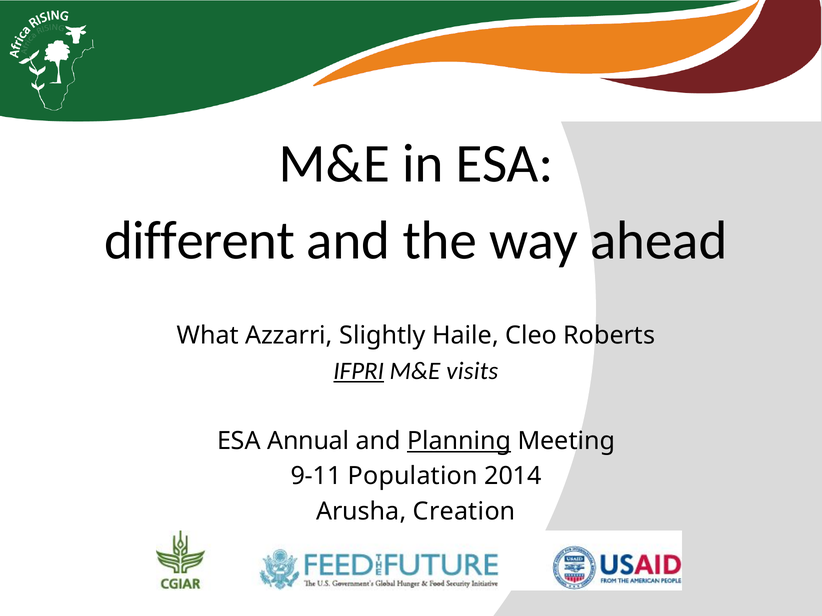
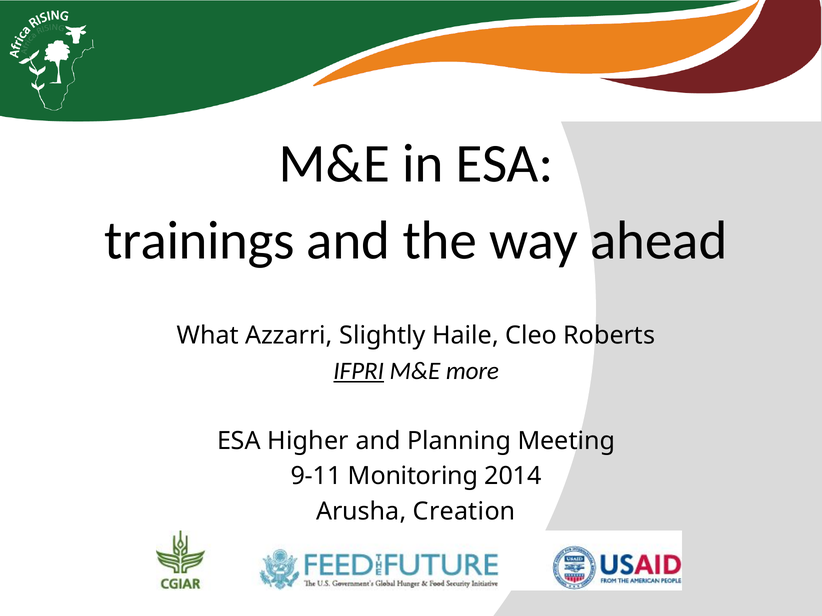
different: different -> trainings
visits: visits -> more
Annual: Annual -> Higher
Planning underline: present -> none
Population: Population -> Monitoring
